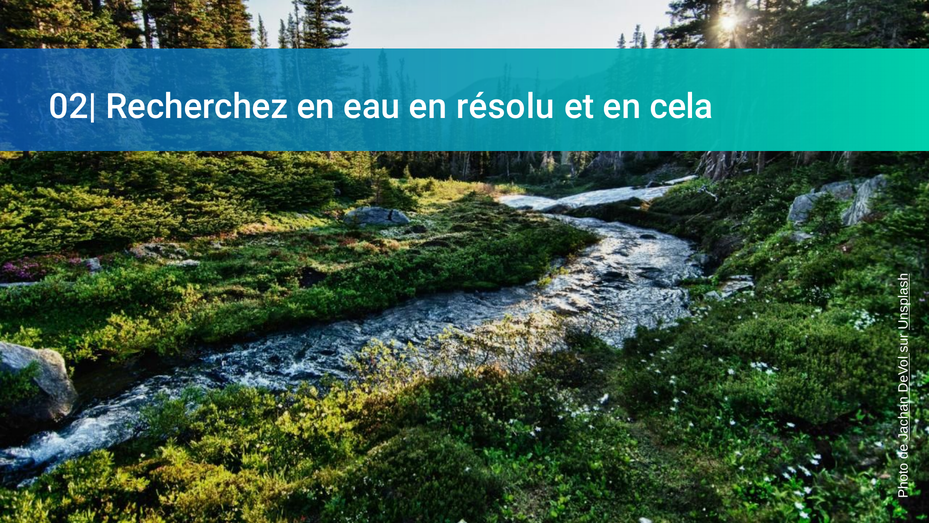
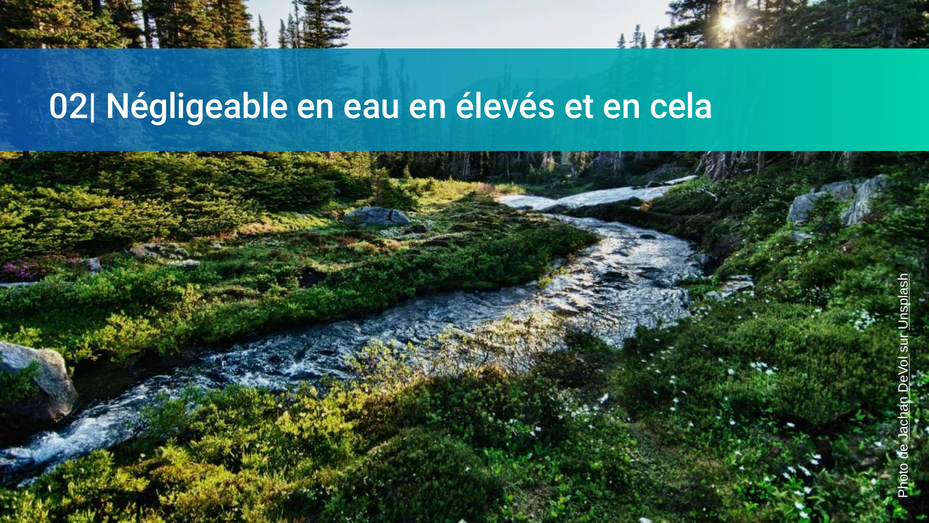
Recherchez: Recherchez -> Négligeable
résolu: résolu -> élevés
